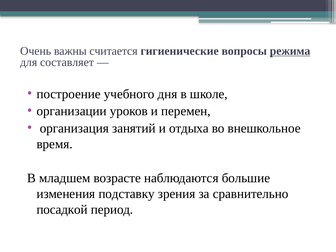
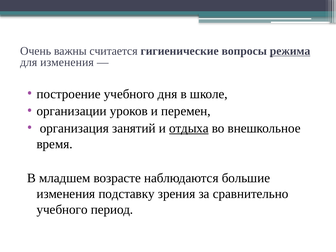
для составляет: составляет -> изменения
отдыха underline: none -> present
посадкой at (62, 210): посадкой -> учебного
